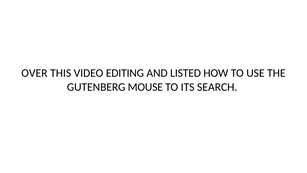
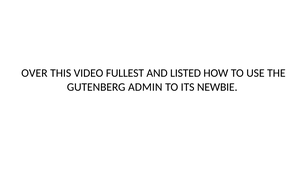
EDITING: EDITING -> FULLEST
MOUSE: MOUSE -> ADMIN
SEARCH: SEARCH -> NEWBIE
